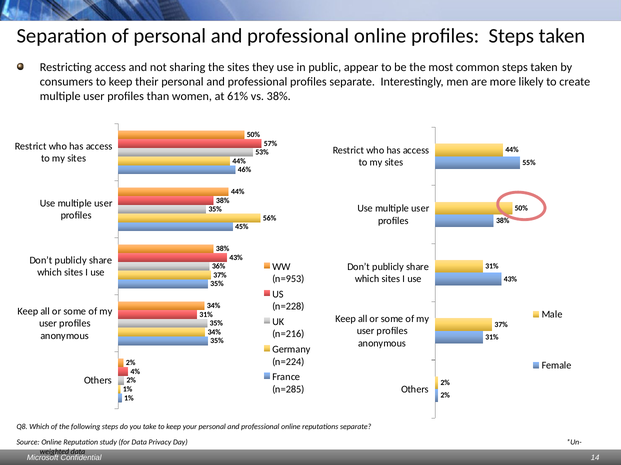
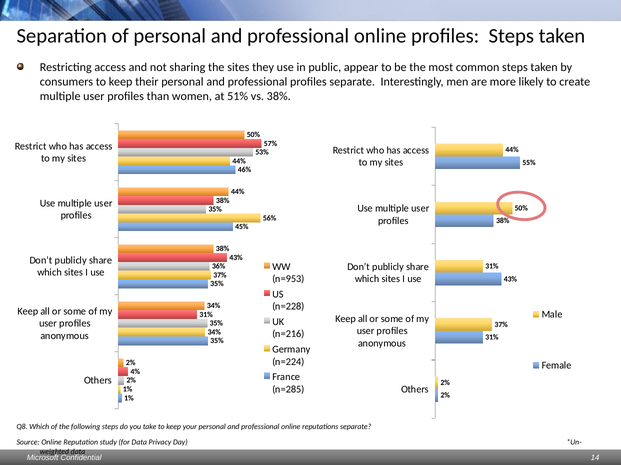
61%: 61% -> 51%
